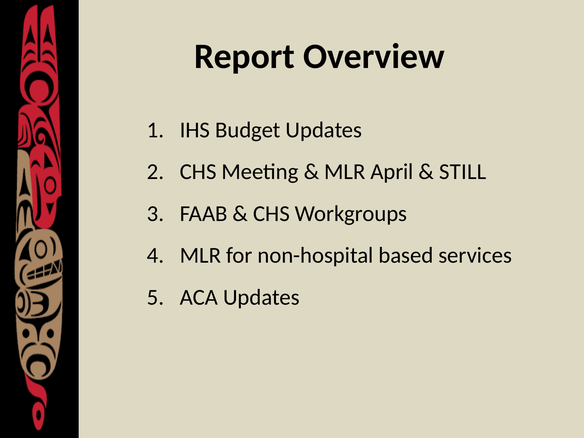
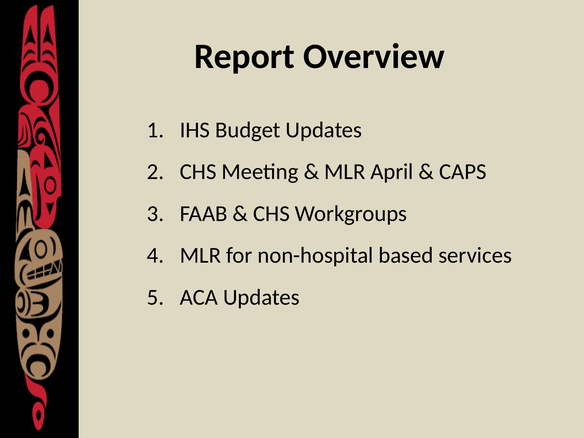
STILL: STILL -> CAPS
